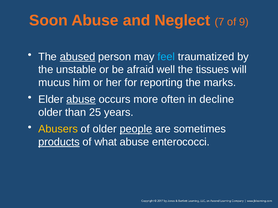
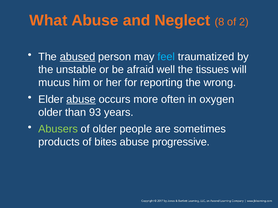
Soon: Soon -> What
7: 7 -> 8
9: 9 -> 2
marks: marks -> wrong
decline: decline -> oxygen
25: 25 -> 93
Abusers colour: yellow -> light green
people underline: present -> none
products underline: present -> none
what: what -> bites
enterococci: enterococci -> progressive
